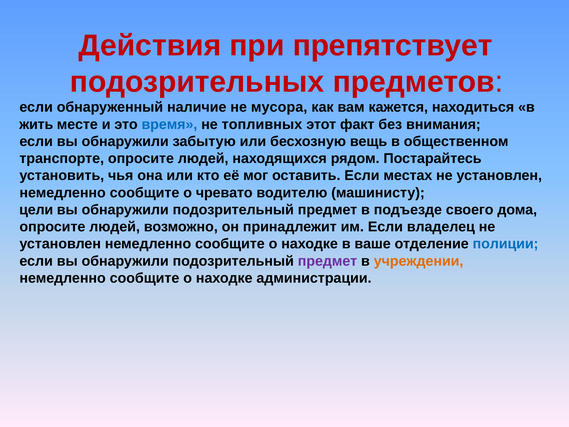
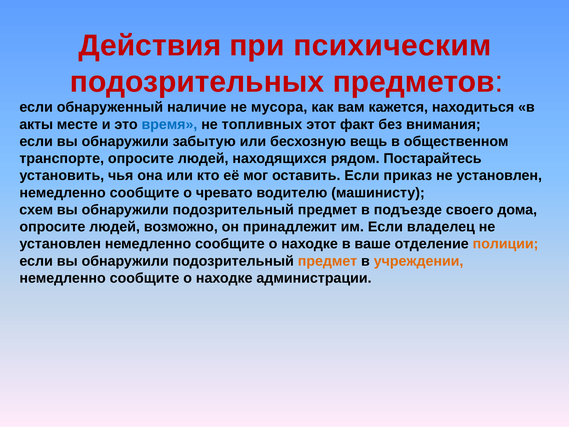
препятствует: препятствует -> психическим
жить: жить -> акты
местах: местах -> приказ
цели: цели -> схем
полиции colour: blue -> orange
предмет at (327, 261) colour: purple -> orange
